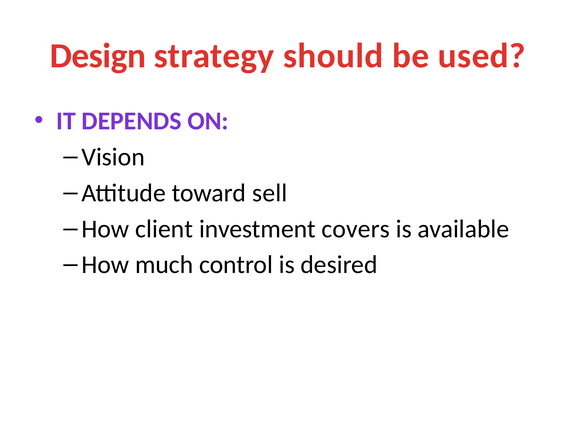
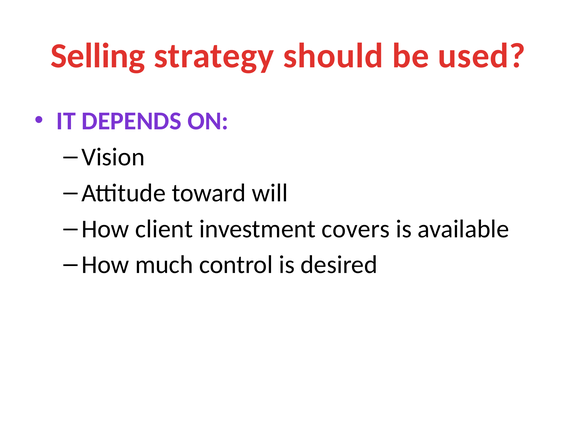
Design: Design -> Selling
sell: sell -> will
